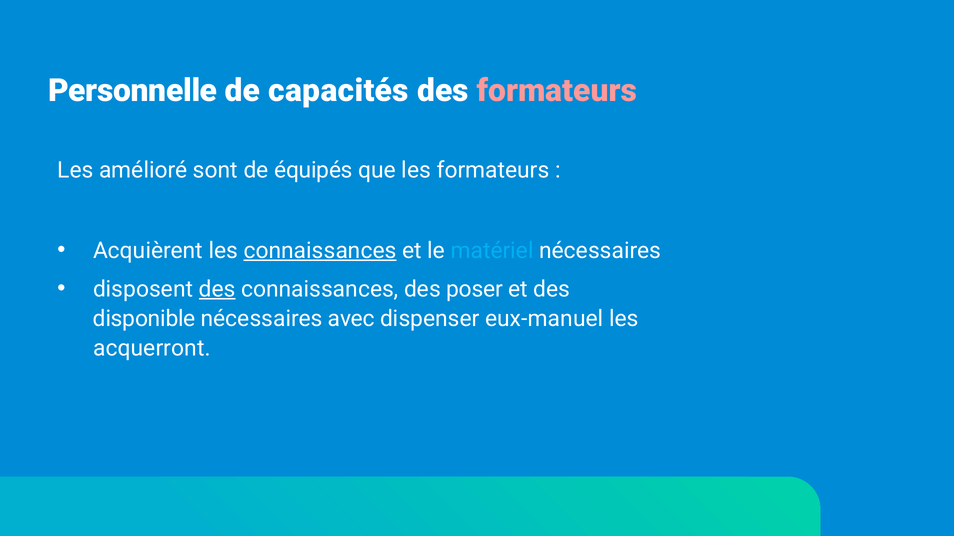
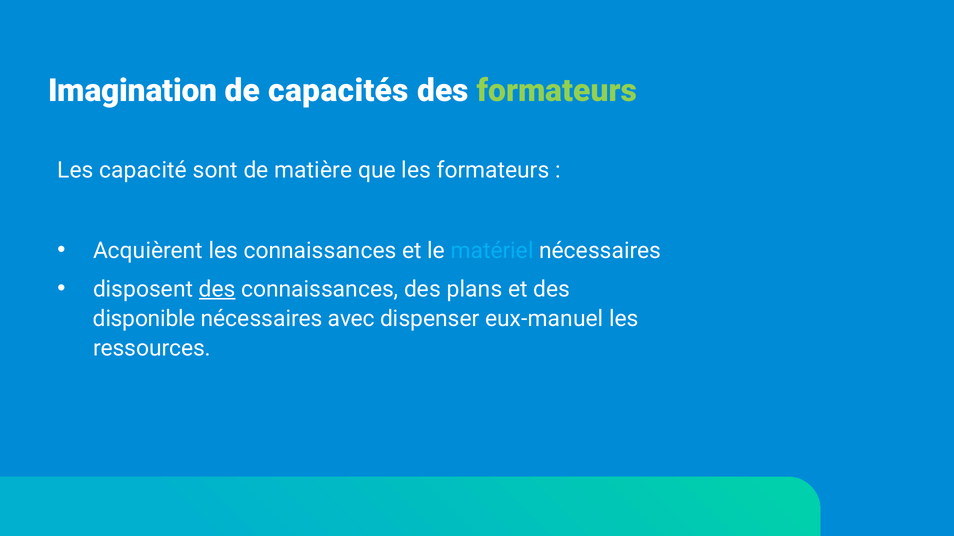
Personnelle: Personnelle -> Imagination
formateurs at (557, 91) colour: pink -> light green
amélioré: amélioré -> capacité
équipés: équipés -> matière
connaissances at (320, 251) underline: present -> none
poser: poser -> plans
acquerront: acquerront -> ressources
